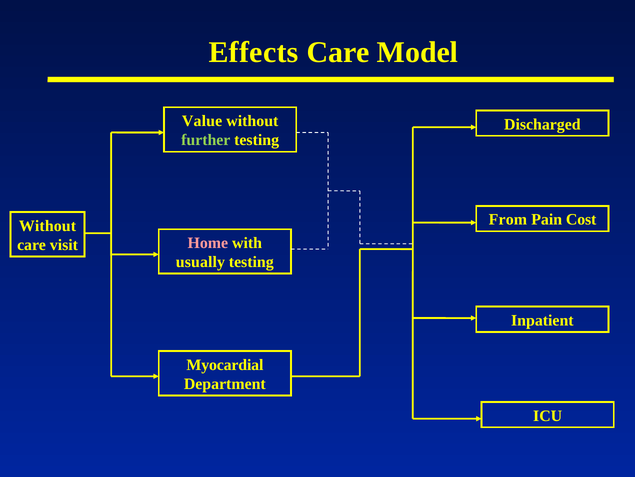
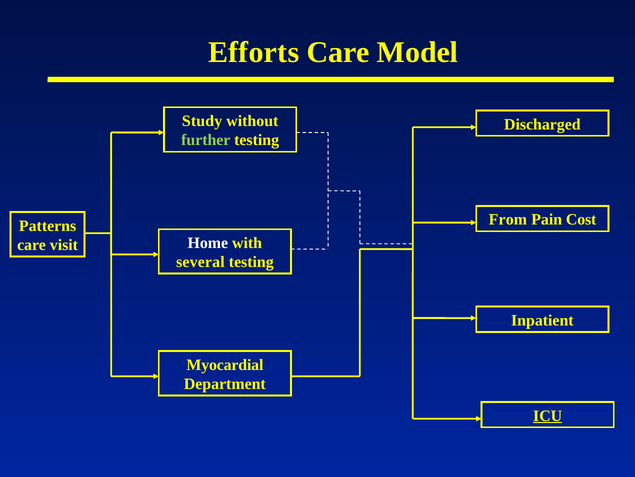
Effects: Effects -> Efforts
Value: Value -> Study
Without at (48, 225): Without -> Patterns
Home colour: pink -> white
usually: usually -> several
ICU underline: none -> present
